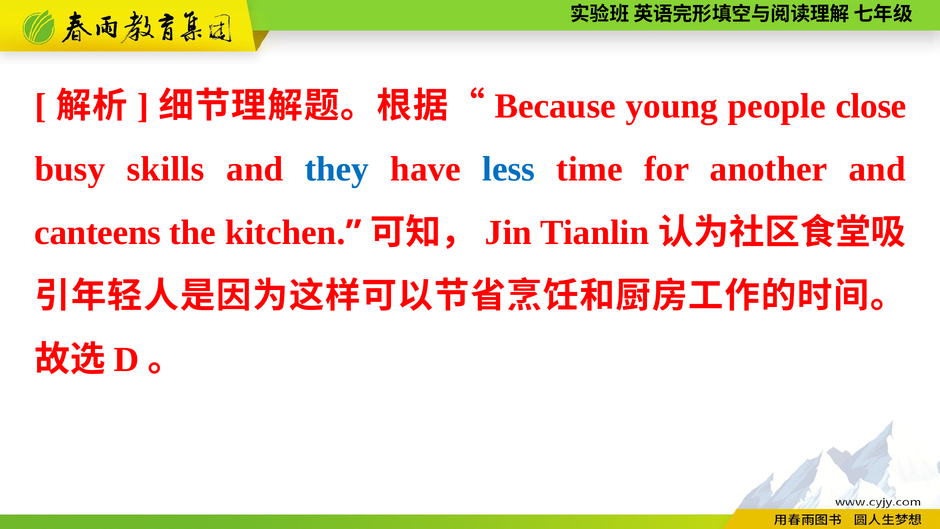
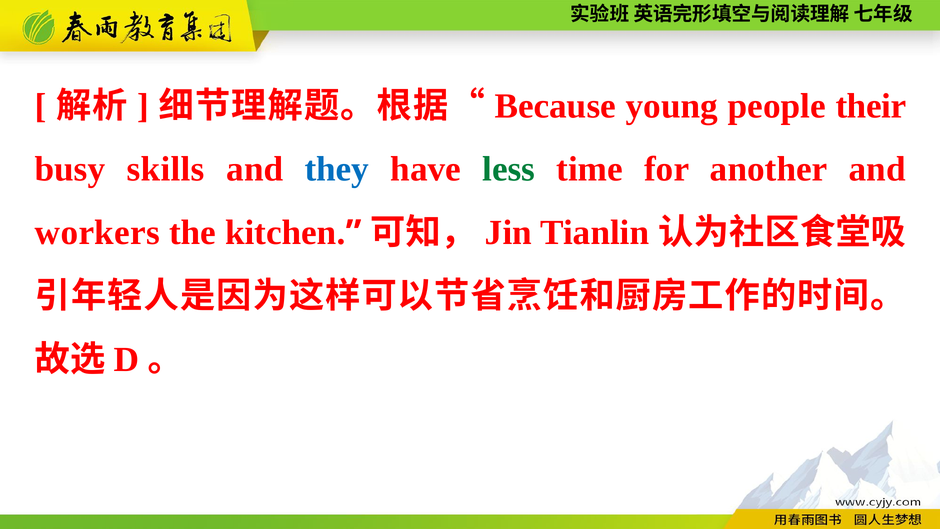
close: close -> their
less colour: blue -> green
canteens: canteens -> workers
